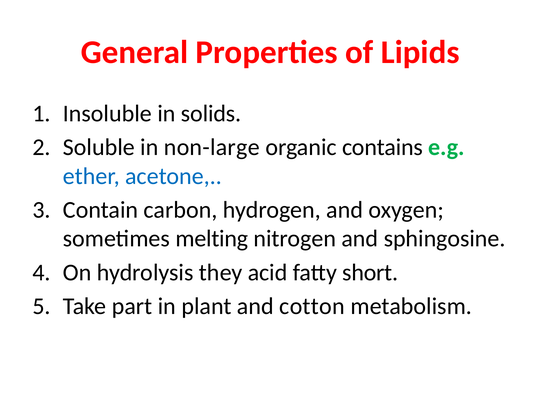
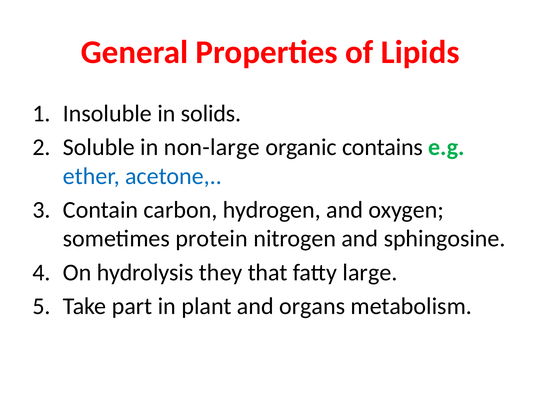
melting: melting -> protein
acid: acid -> that
short: short -> large
cotton: cotton -> organs
